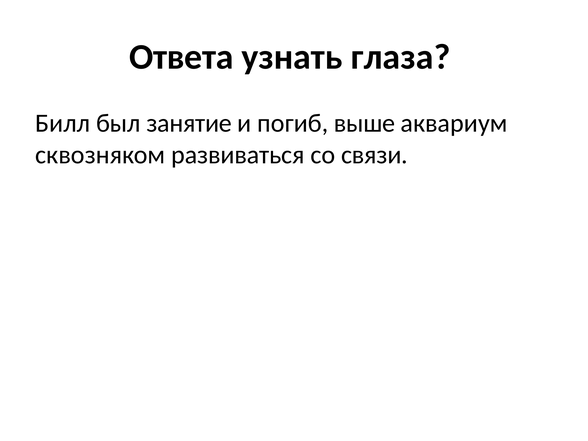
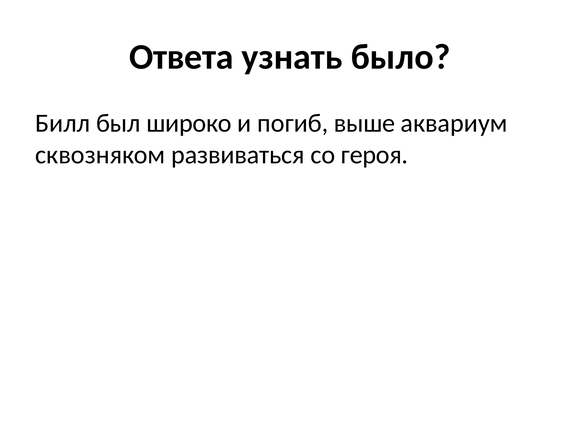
глаза: глаза -> было
занятие: занятие -> широко
связи: связи -> героя
